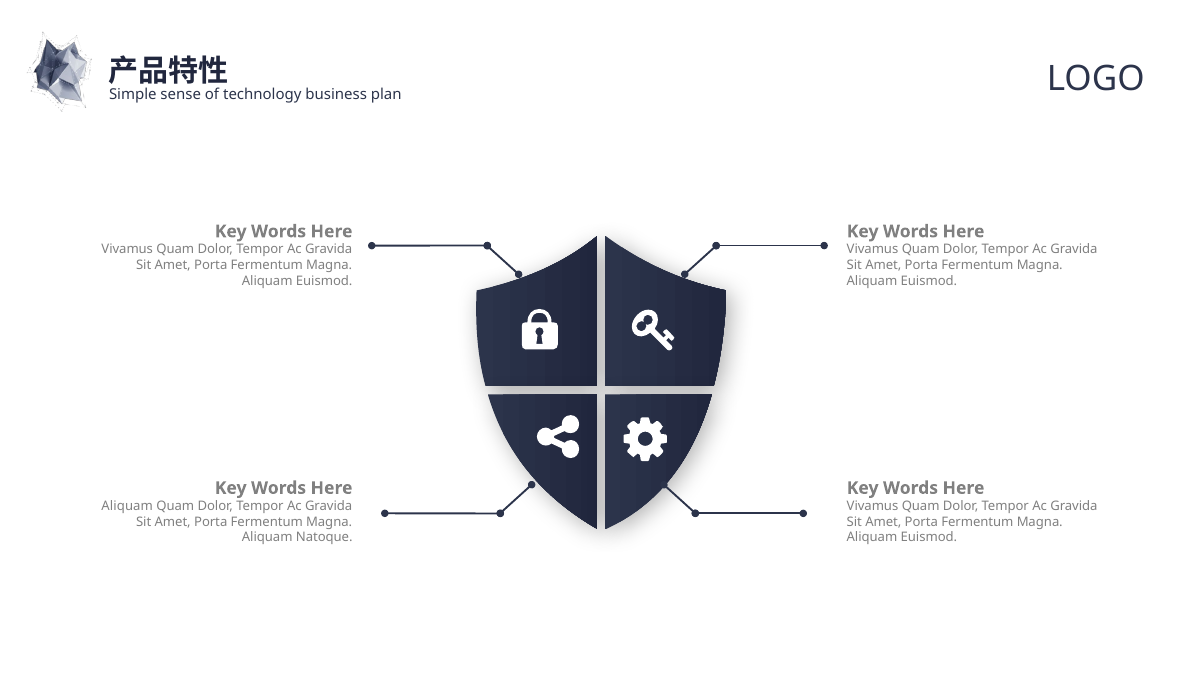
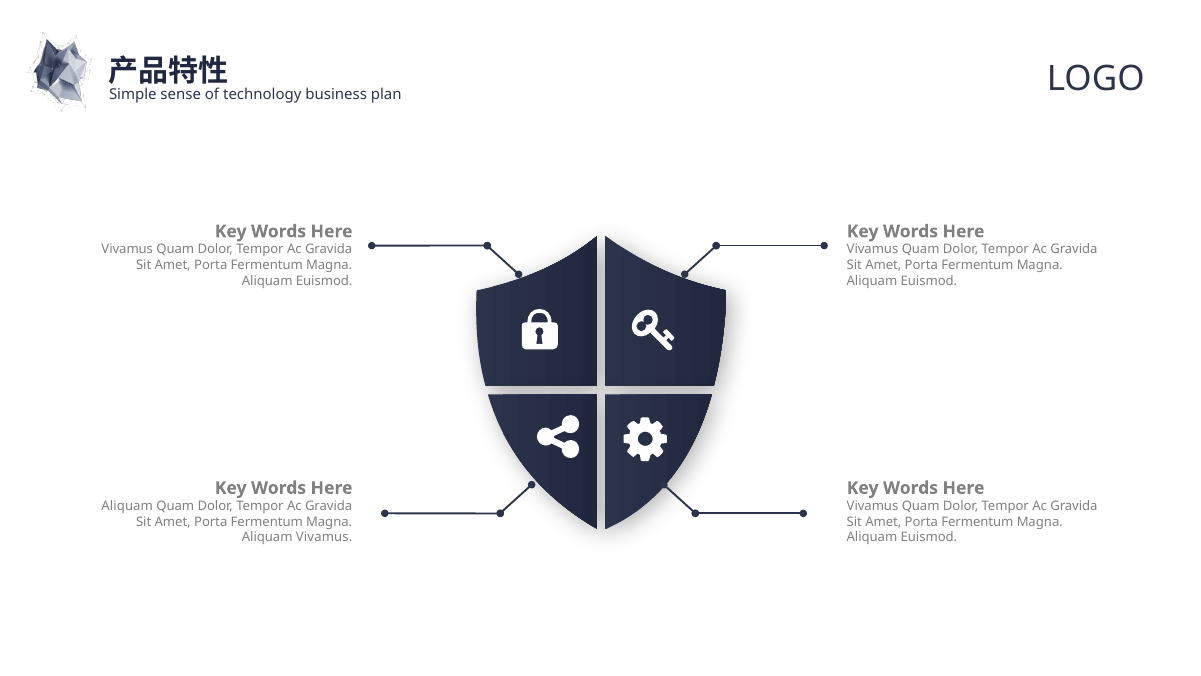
Aliquam Natoque: Natoque -> Vivamus
